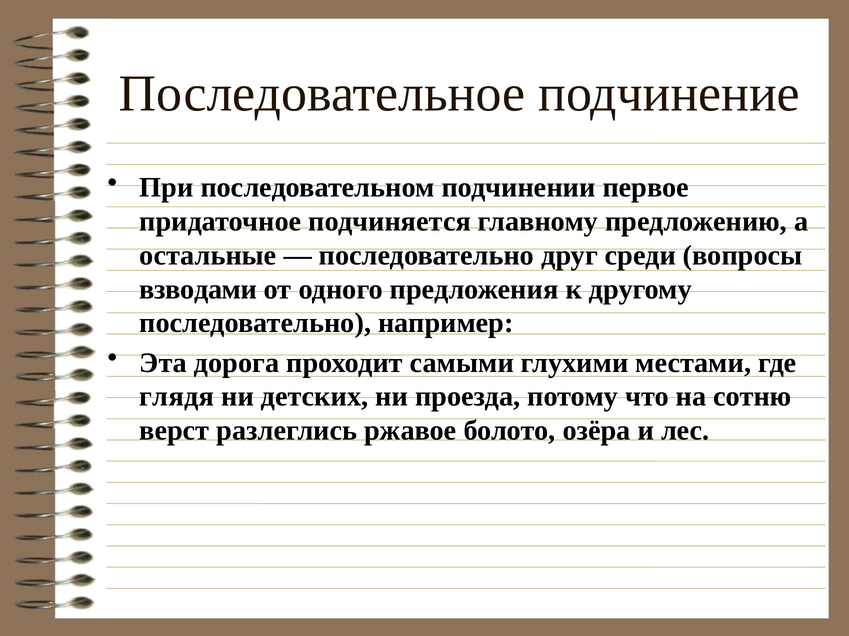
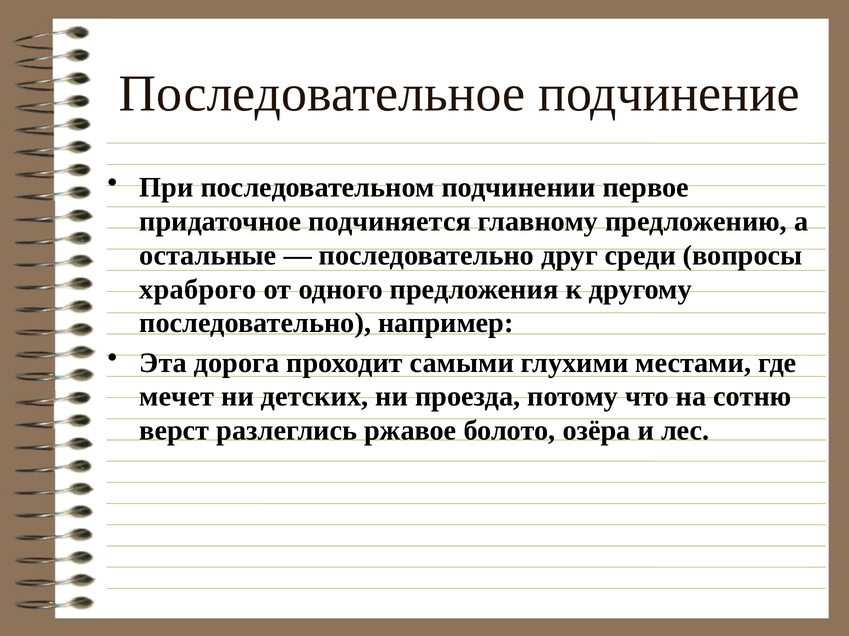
взводами: взводами -> храброго
глядя: глядя -> мечет
